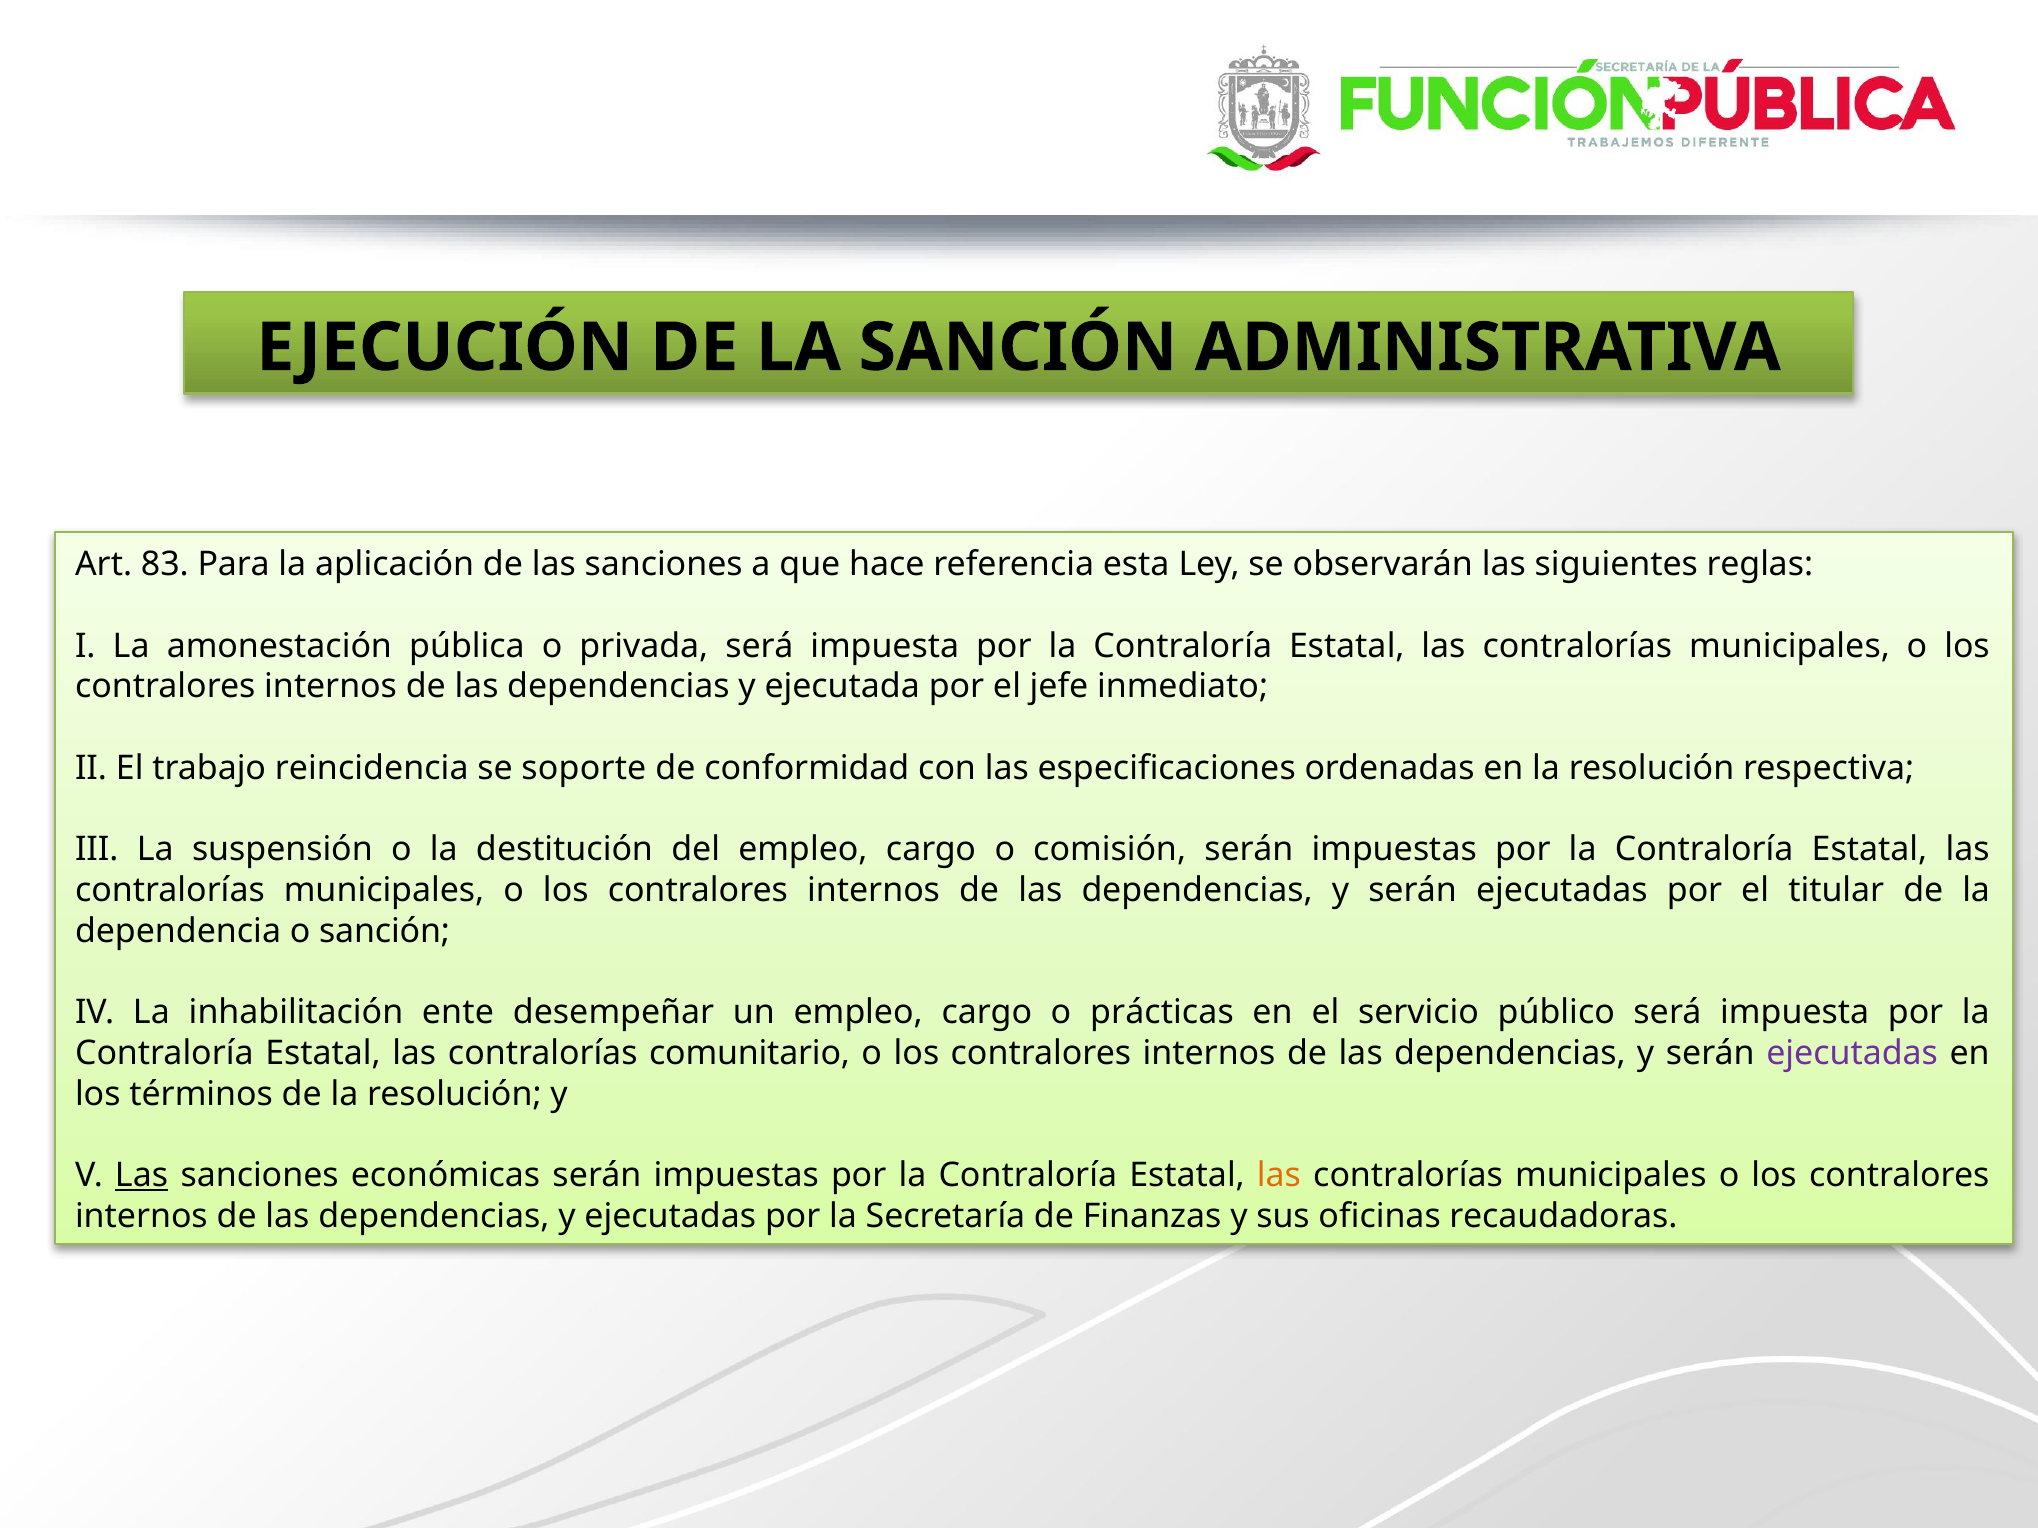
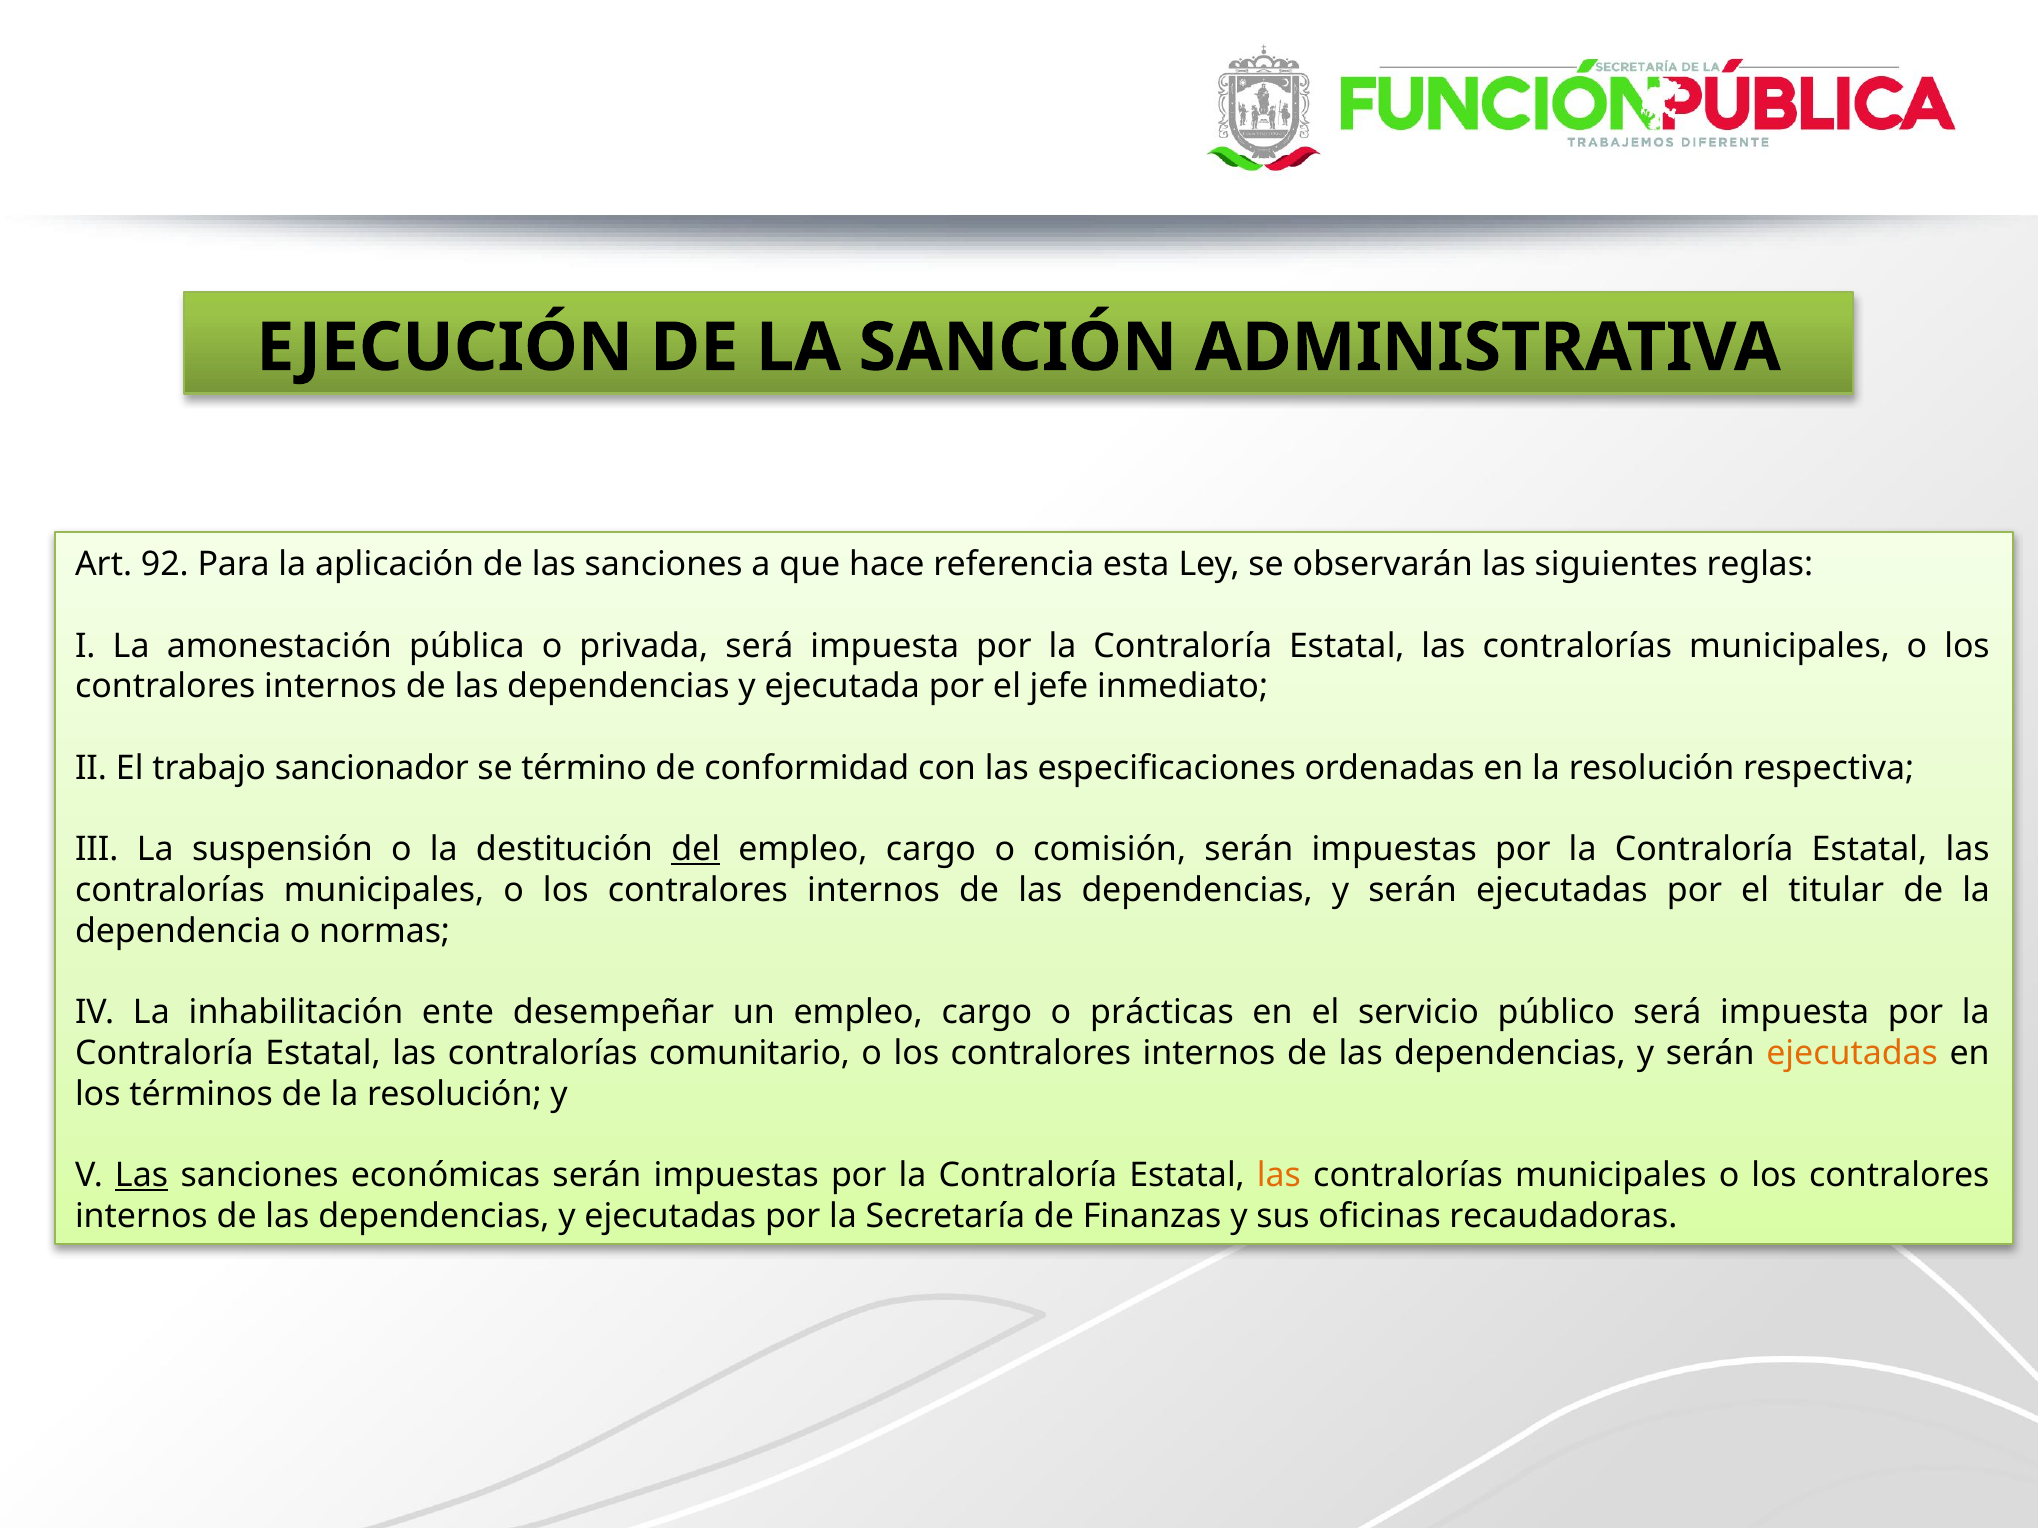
83: 83 -> 92
reincidencia: reincidencia -> sancionador
soporte: soporte -> término
del underline: none -> present
o sanción: sanción -> normas
ejecutadas at (1852, 1054) colour: purple -> orange
